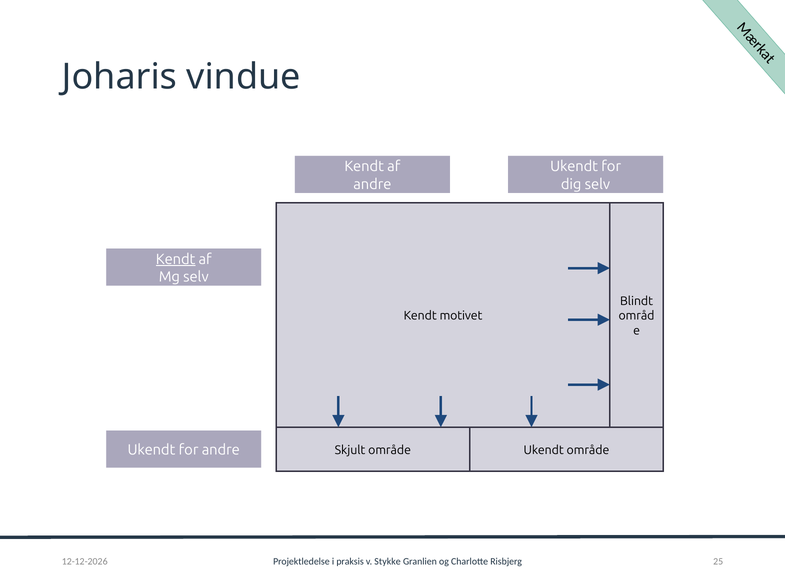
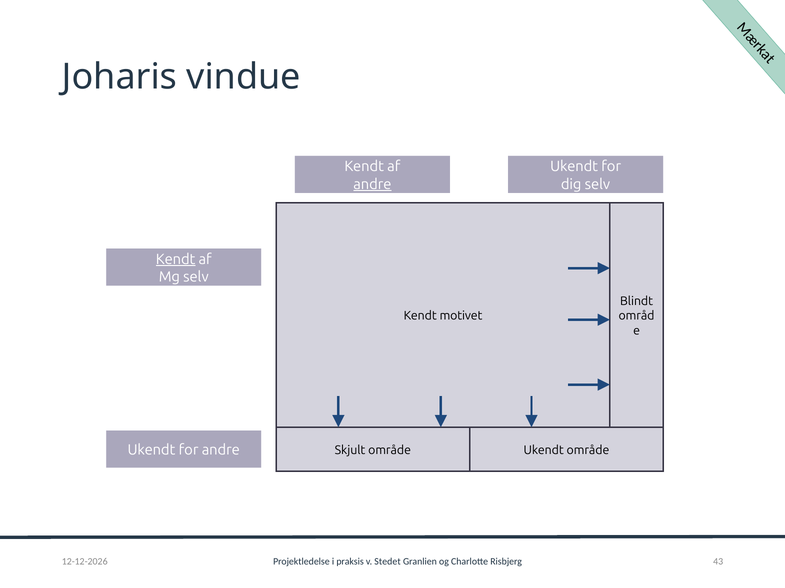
andre at (372, 184) underline: none -> present
Stykke: Stykke -> Stedet
25: 25 -> 43
